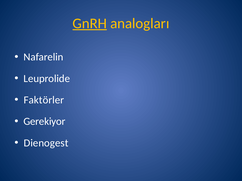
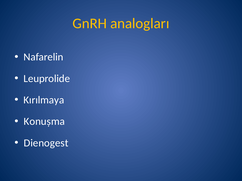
GnRH underline: present -> none
Faktörler: Faktörler -> Kırılmaya
Gerekiyor: Gerekiyor -> Konușma
